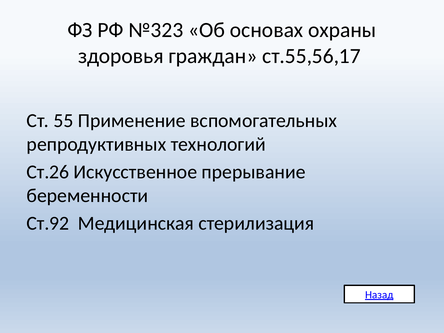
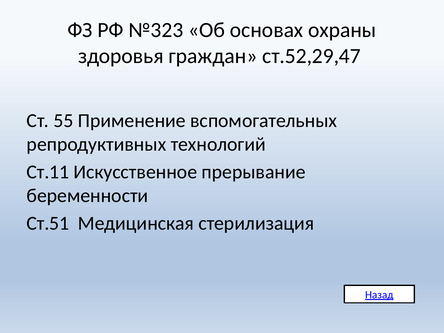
ст.55,56,17: ст.55,56,17 -> ст.52,29,47
Ст.26: Ст.26 -> Ст.11
Ст.92: Ст.92 -> Ст.51
